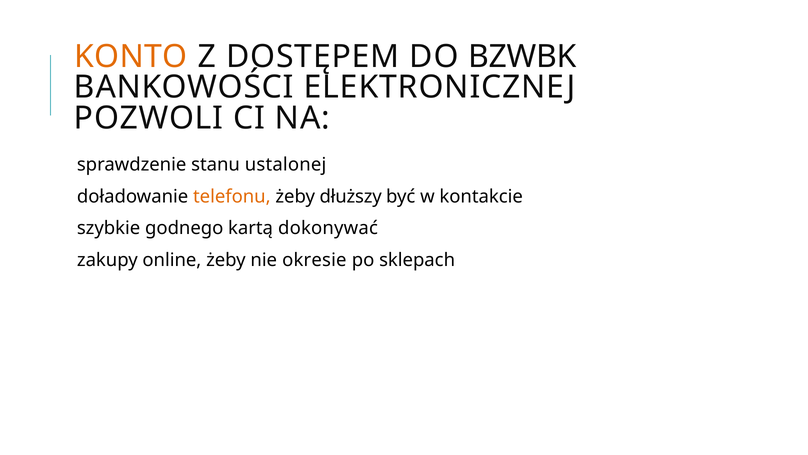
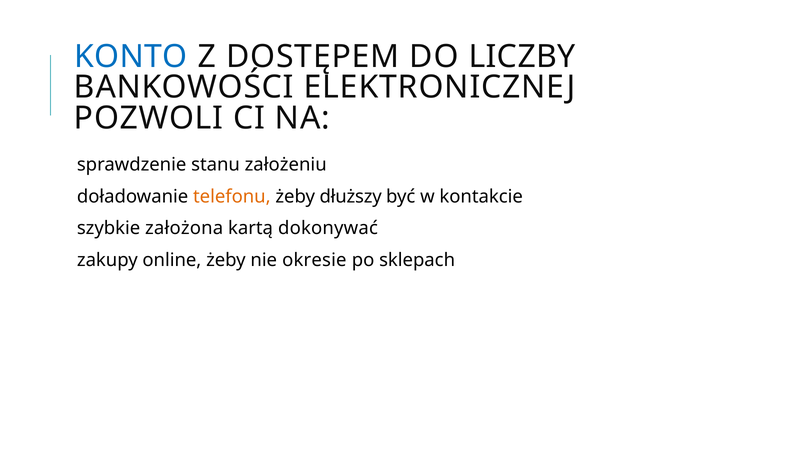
KONTO colour: orange -> blue
BZWBK: BZWBK -> LICZBY
ustalonej: ustalonej -> założeniu
godnego: godnego -> założona
